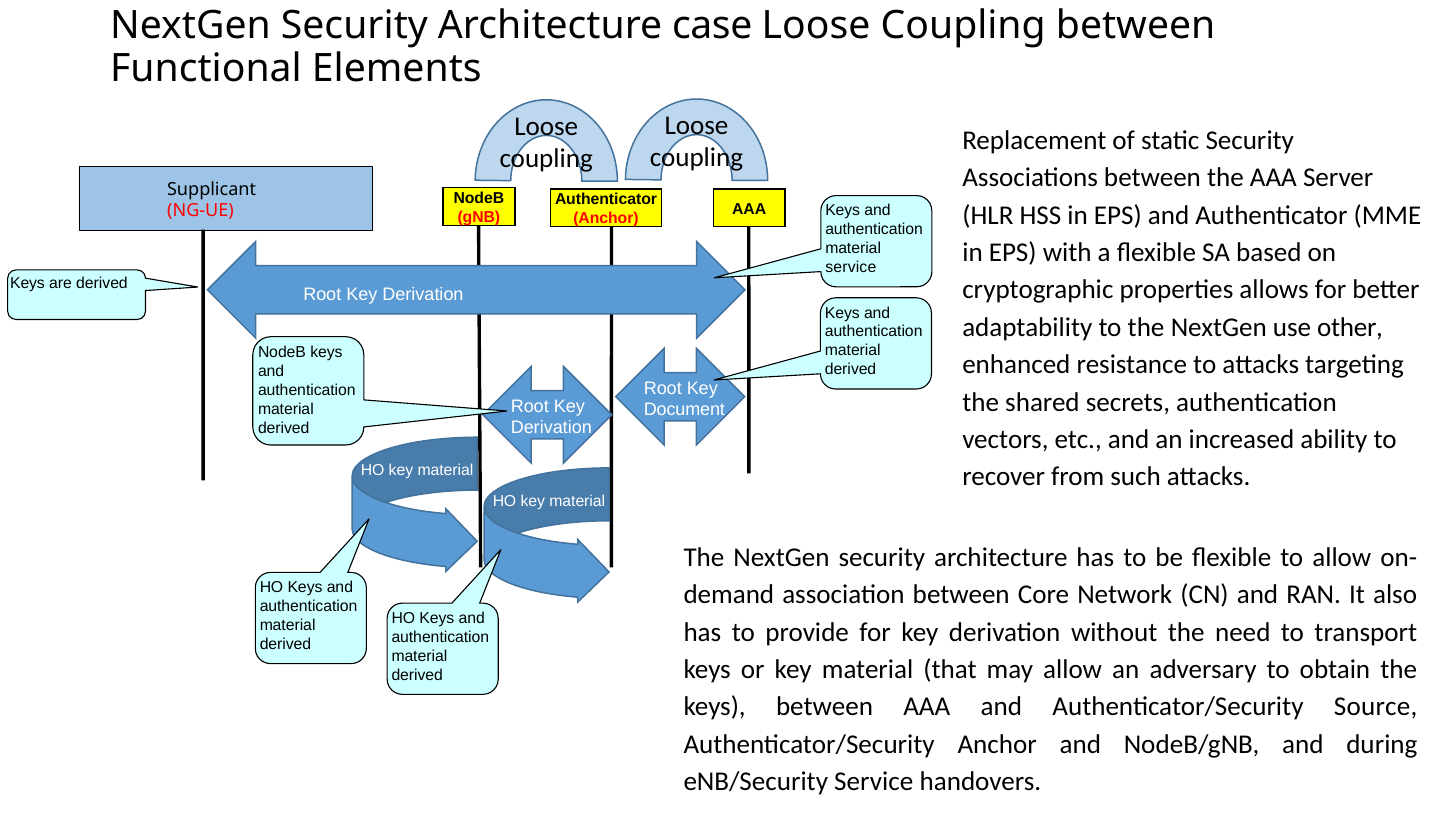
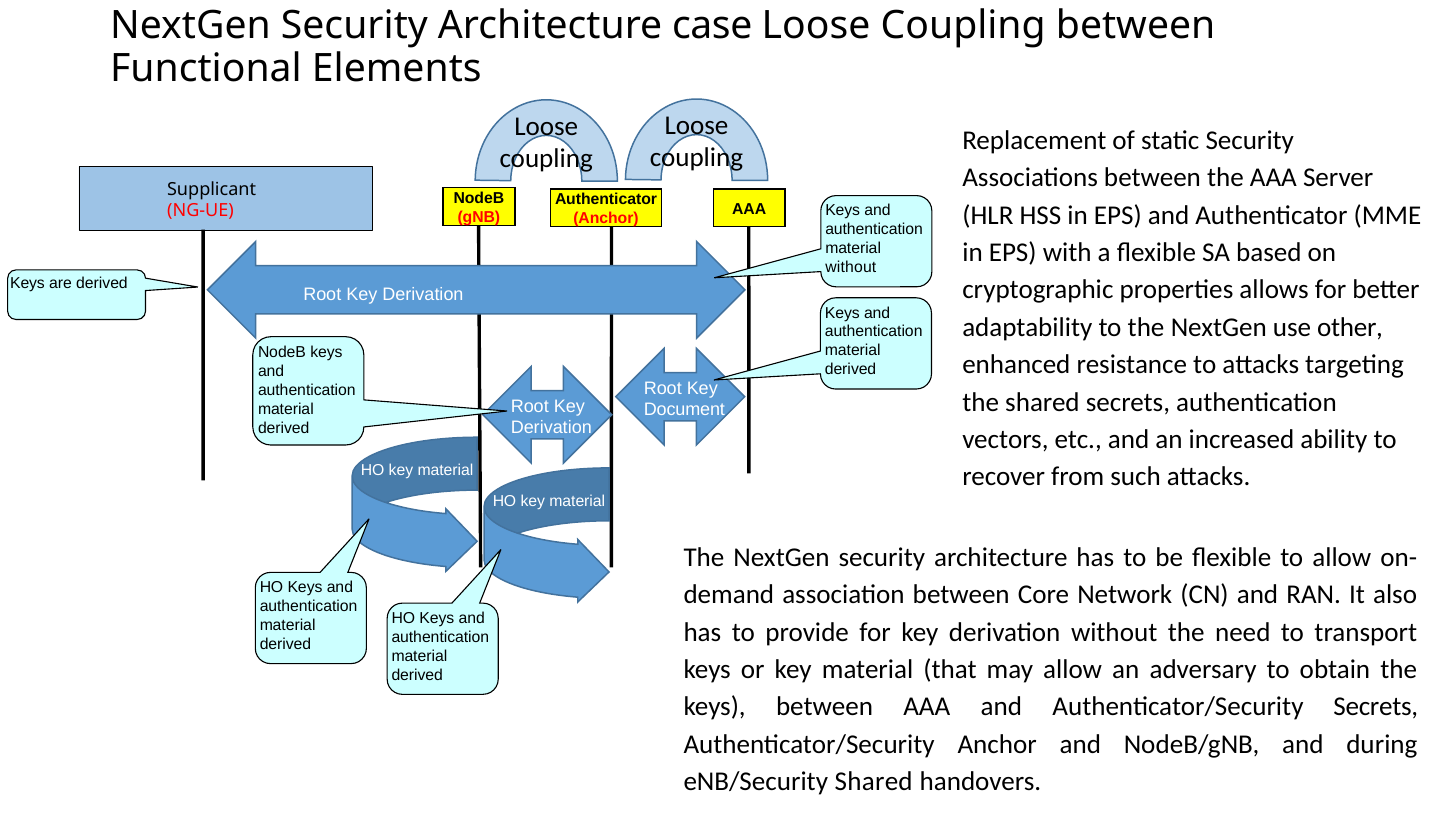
service at (851, 267): service -> without
Authenticator/Security Source: Source -> Secrets
eNB/Security Service: Service -> Shared
